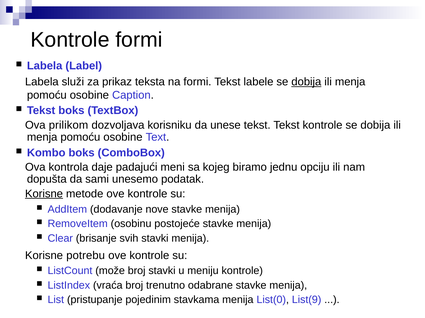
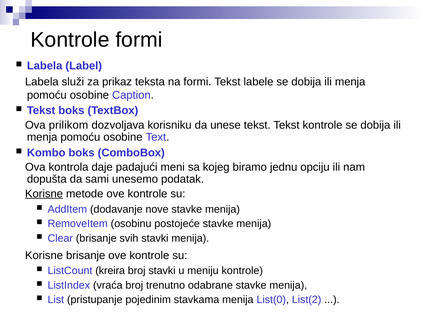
dobija at (306, 82) underline: present -> none
Korisne potrebu: potrebu -> brisanje
može: može -> kreira
List(9: List(9 -> List(2
